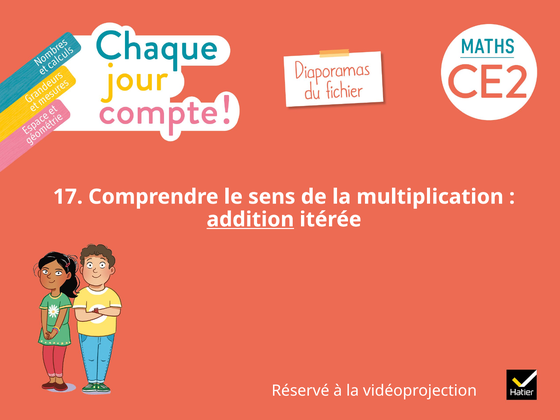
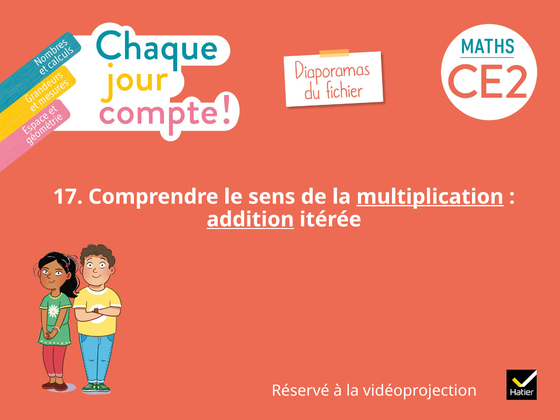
multiplication underline: none -> present
